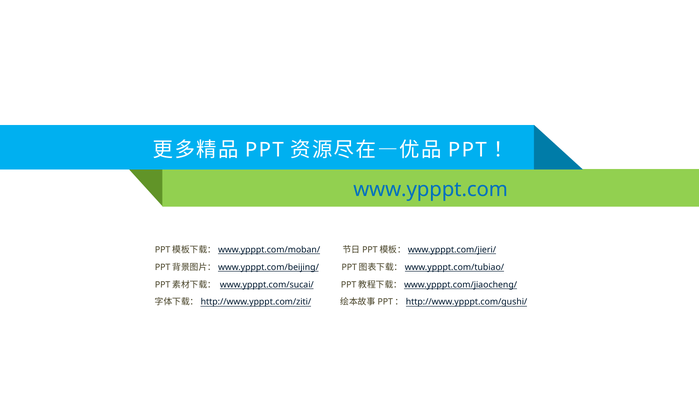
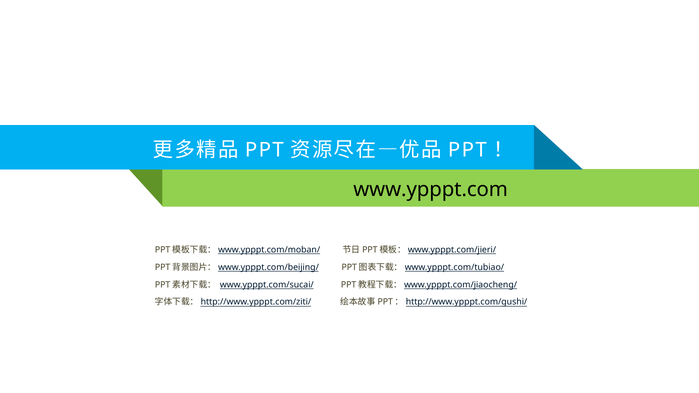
www.ypppt.com colour: blue -> black
